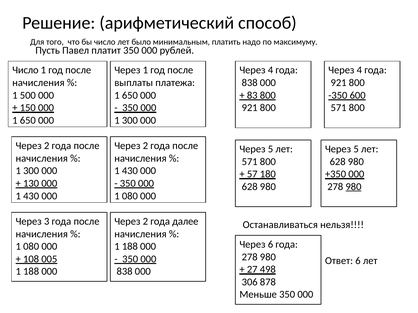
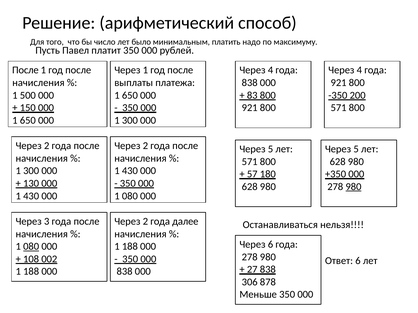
Число at (25, 70): Число -> После
600: 600 -> 200
080 at (31, 247) underline: none -> present
005: 005 -> 002
27 498: 498 -> 838
